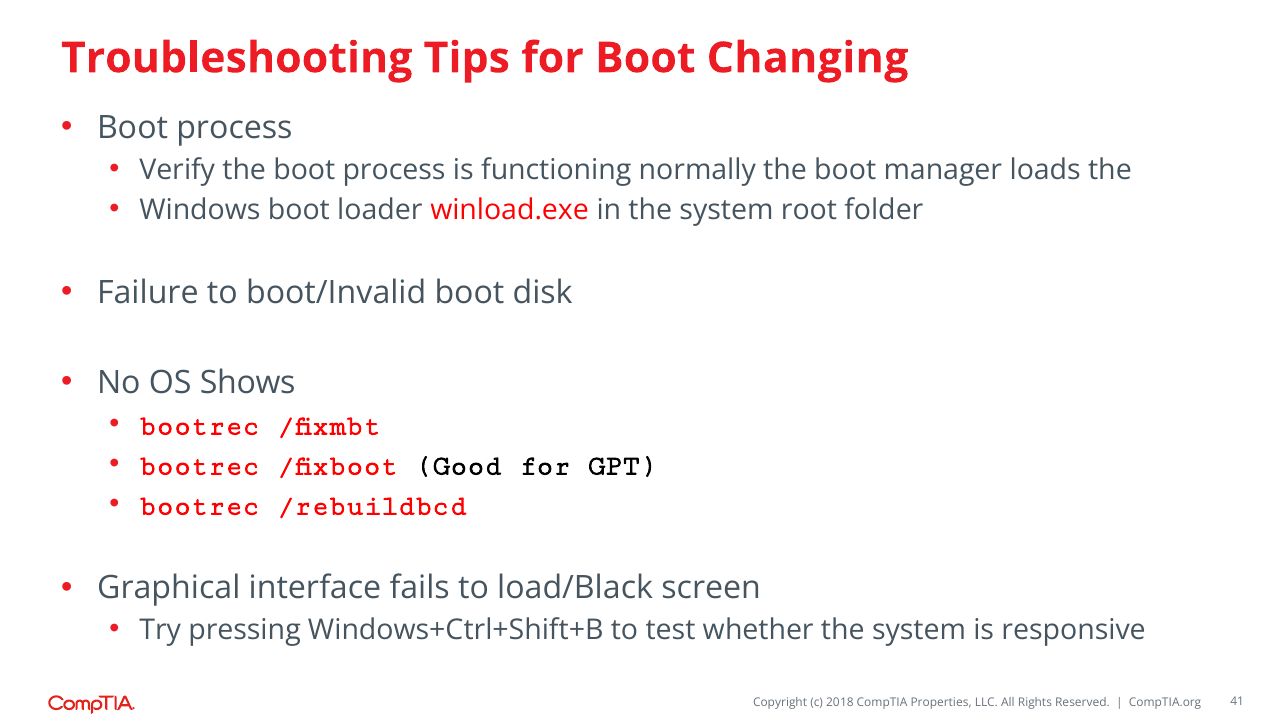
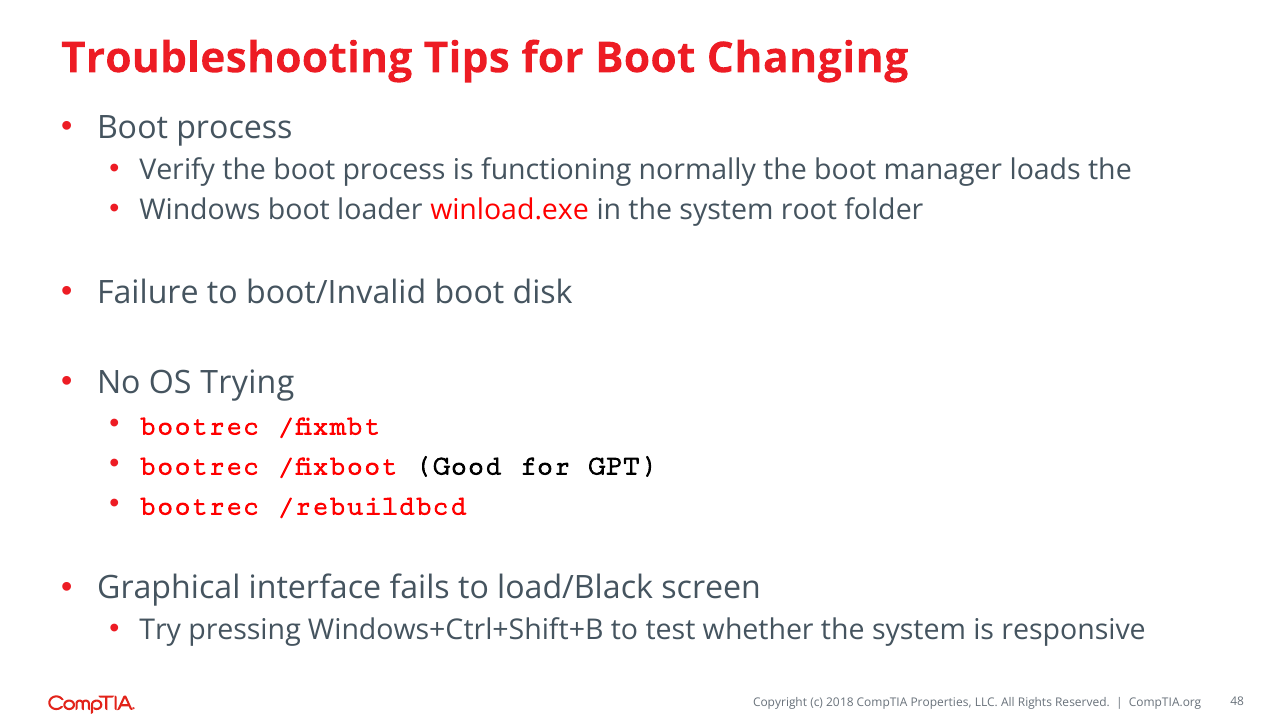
Shows: Shows -> Trying
41: 41 -> 48
